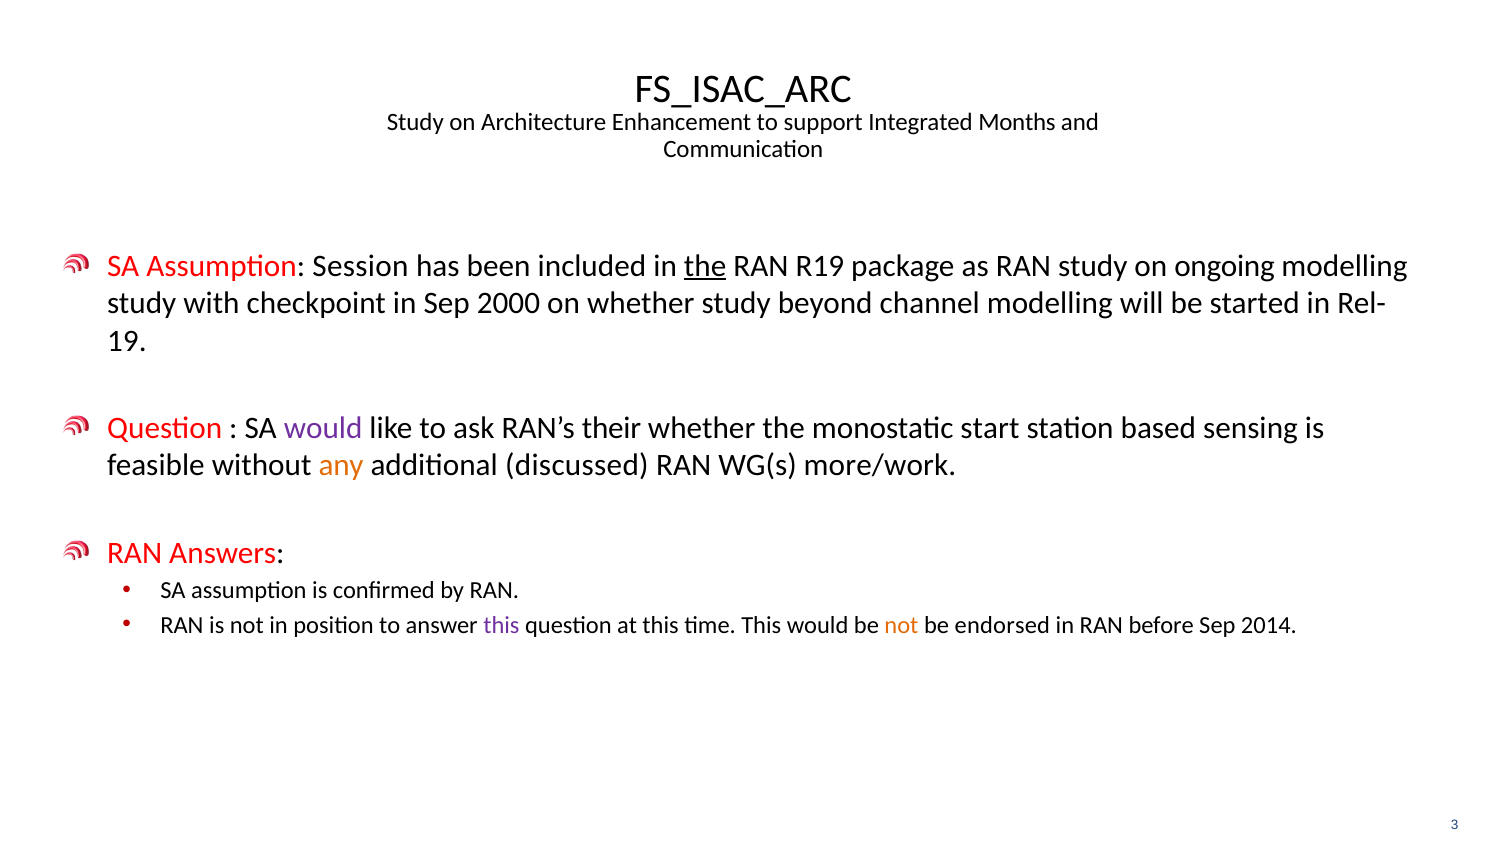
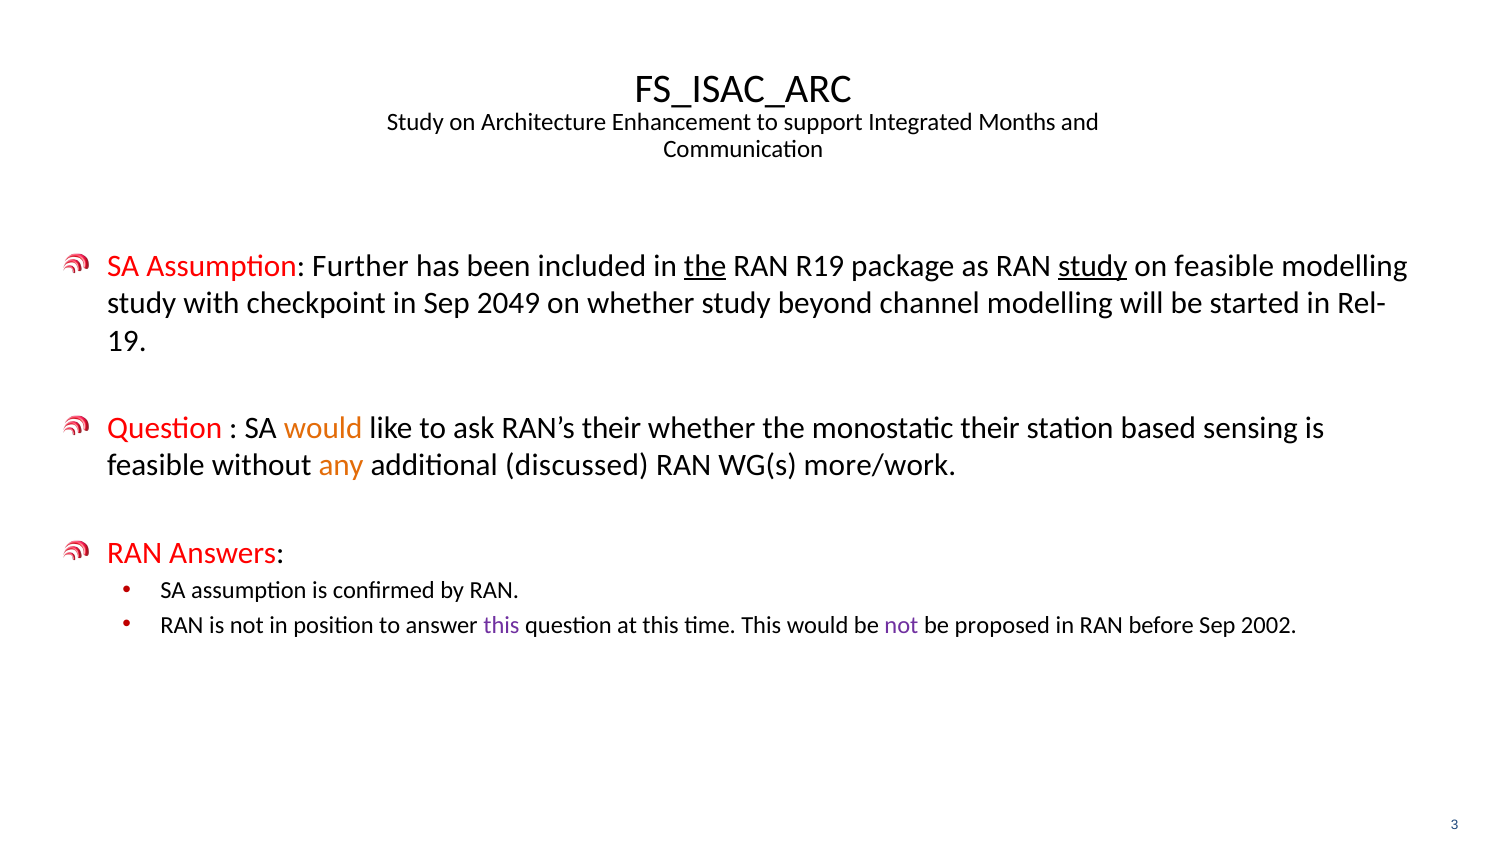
Session: Session -> Further
study at (1093, 266) underline: none -> present
on ongoing: ongoing -> feasible
2000: 2000 -> 2049
would at (323, 428) colour: purple -> orange
monostatic start: start -> their
not at (901, 625) colour: orange -> purple
endorsed: endorsed -> proposed
2014: 2014 -> 2002
